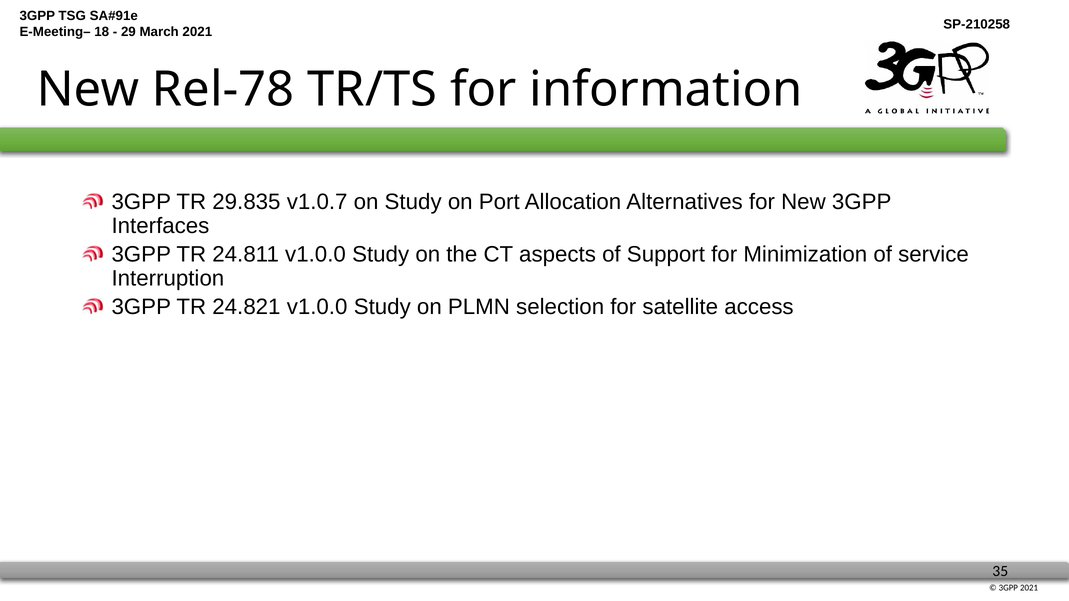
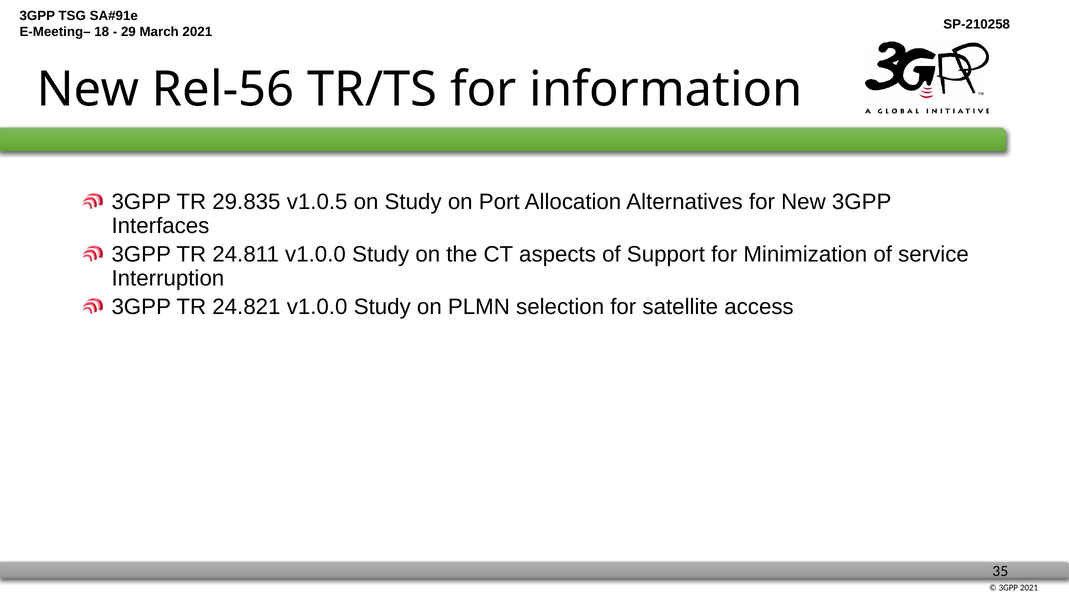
Rel-78: Rel-78 -> Rel-56
v1.0.7: v1.0.7 -> v1.0.5
